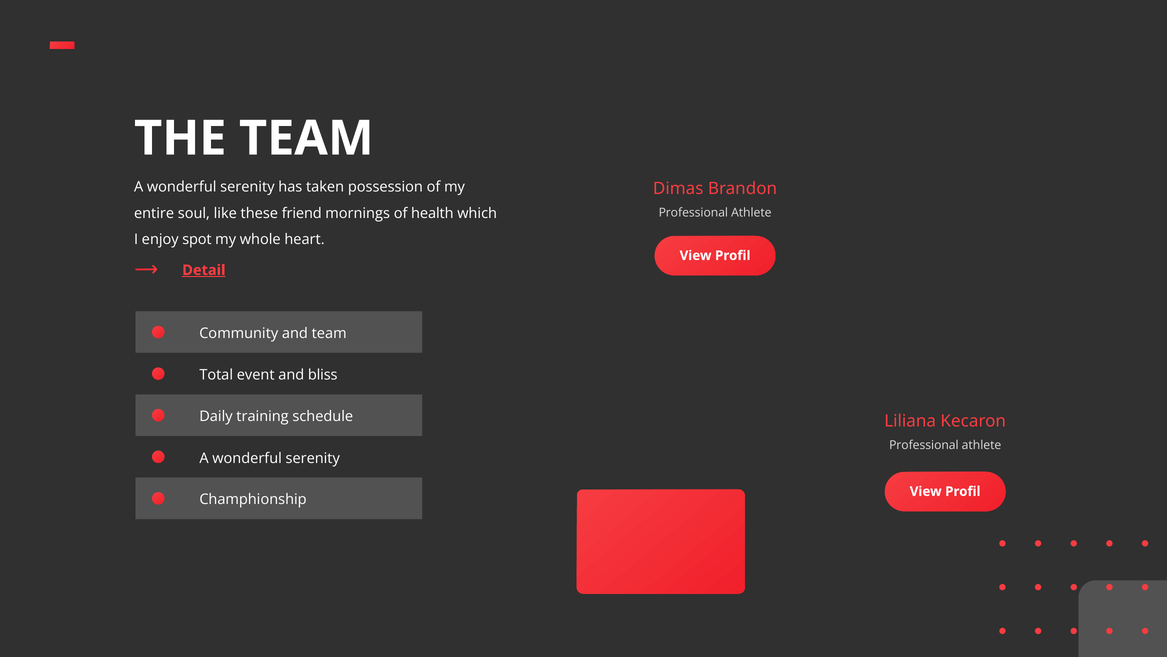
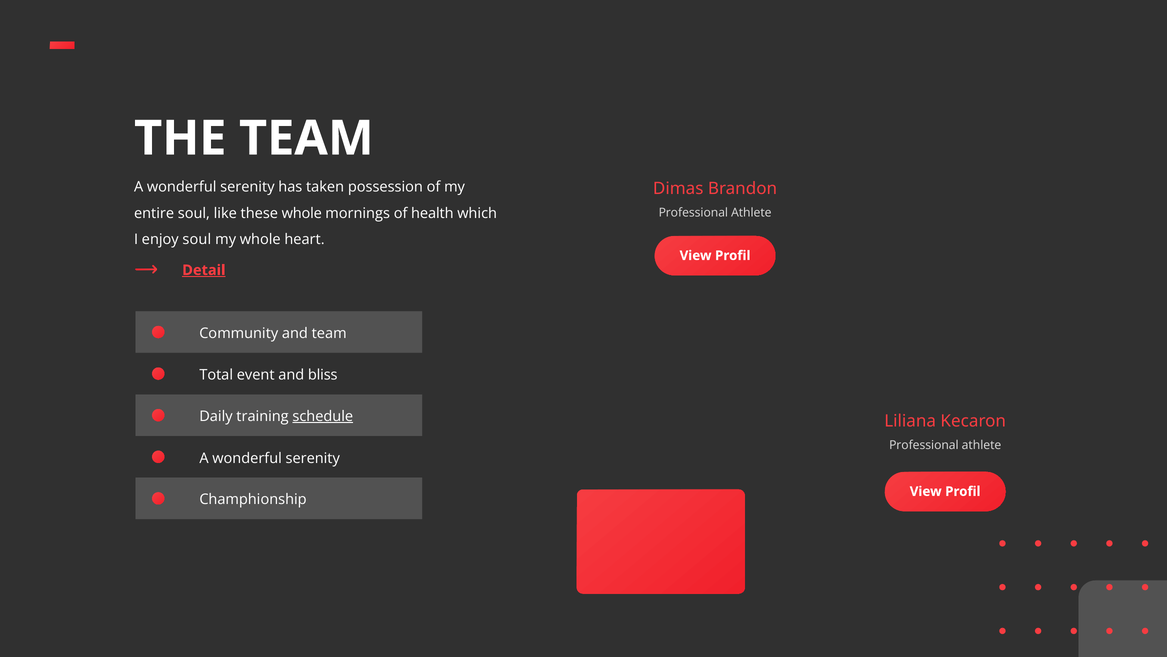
these friend: friend -> whole
enjoy spot: spot -> soul
schedule underline: none -> present
